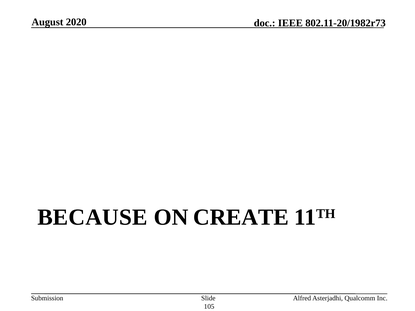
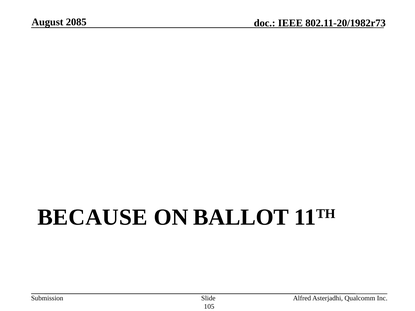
2020: 2020 -> 2085
CREATE: CREATE -> BALLOT
